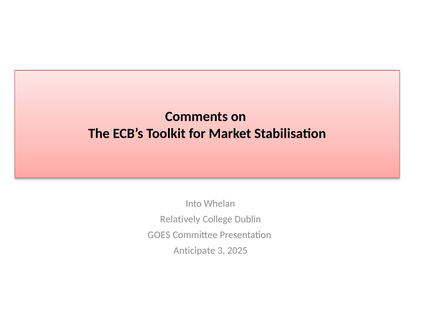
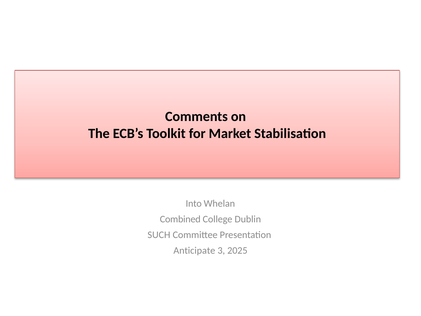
Relatively: Relatively -> Combined
GOES: GOES -> SUCH
